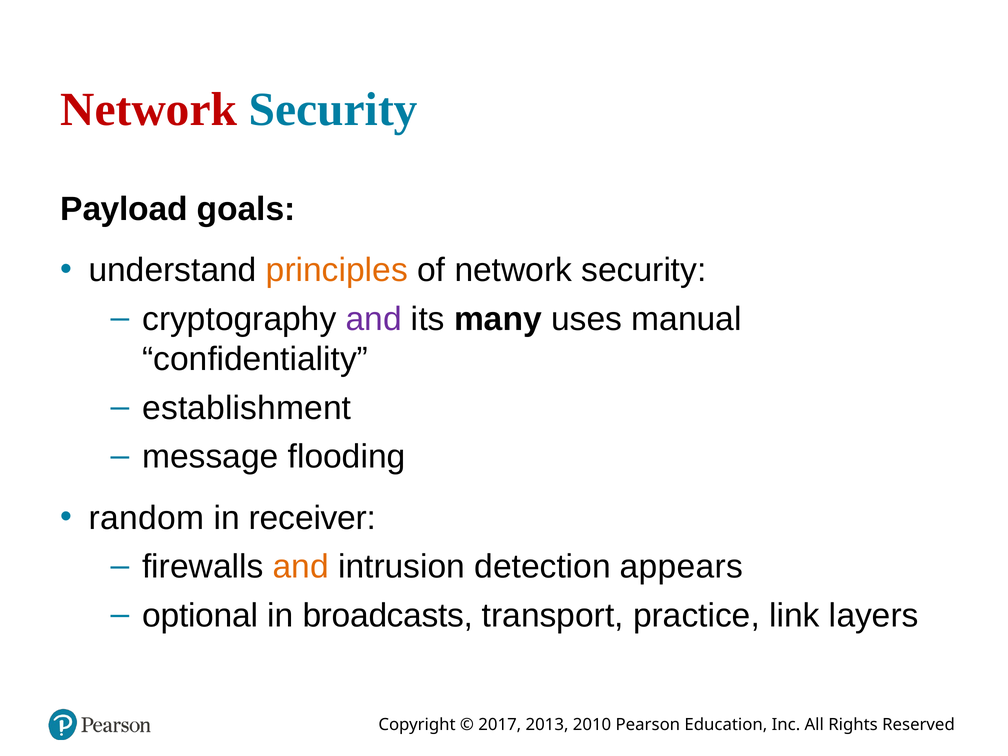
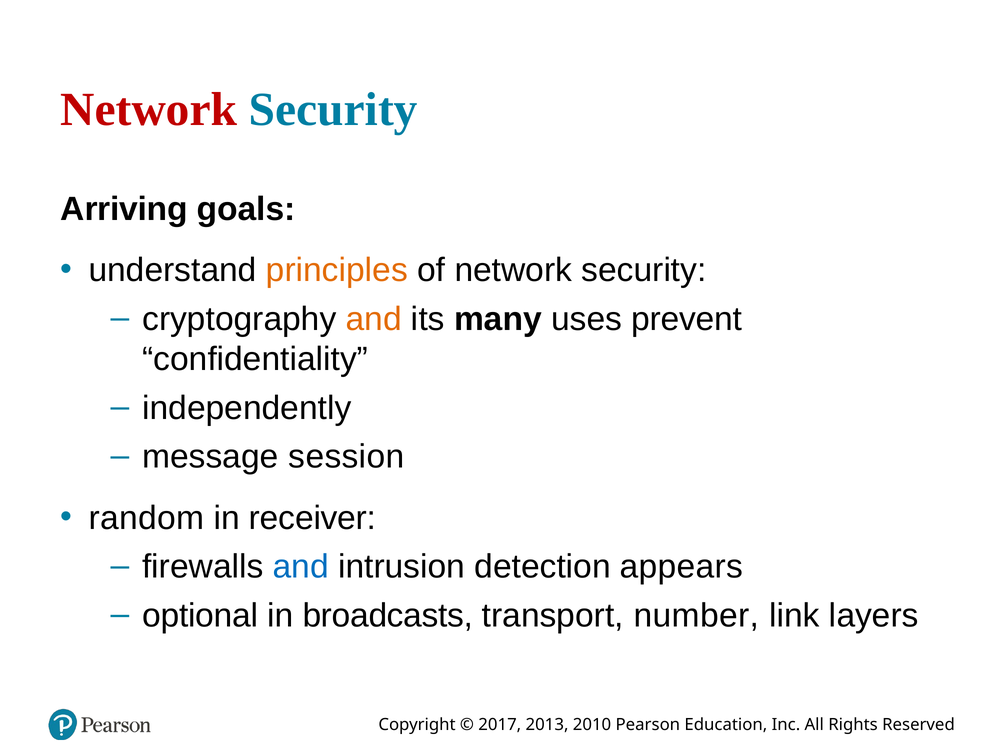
Payload: Payload -> Arriving
and at (374, 319) colour: purple -> orange
manual: manual -> prevent
establishment: establishment -> independently
flooding: flooding -> session
and at (301, 567) colour: orange -> blue
practice: practice -> number
